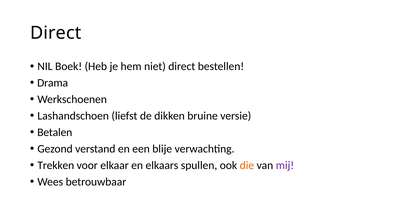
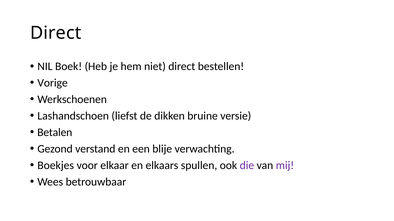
Drama: Drama -> Vorige
Trekken: Trekken -> Boekjes
die colour: orange -> purple
